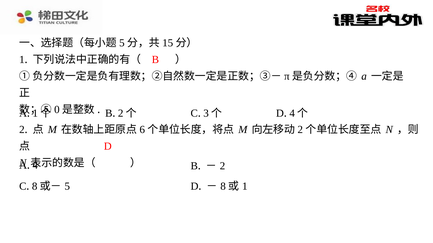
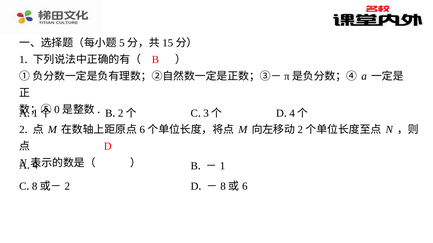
2 at (222, 166): 2 -> 1
5 at (67, 187): 5 -> 2
1 at (245, 187): 1 -> 6
